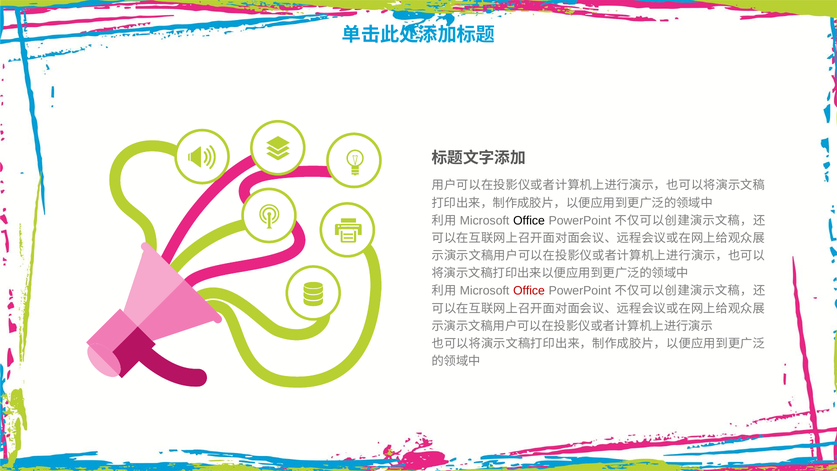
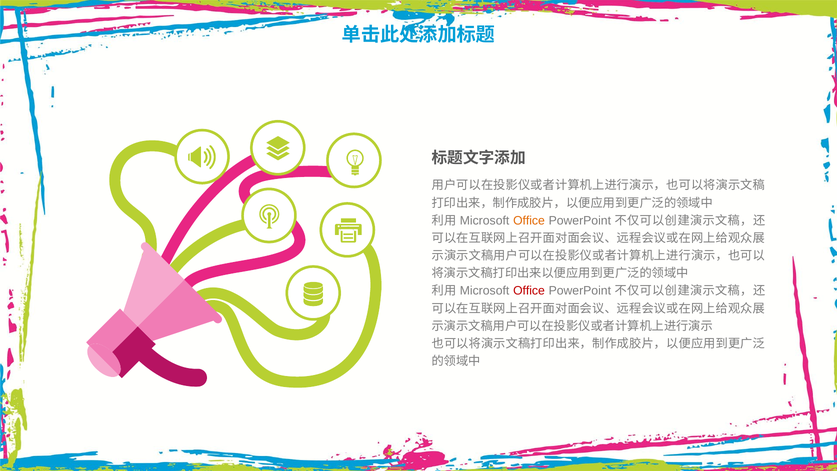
Office at (529, 221) colour: black -> orange
